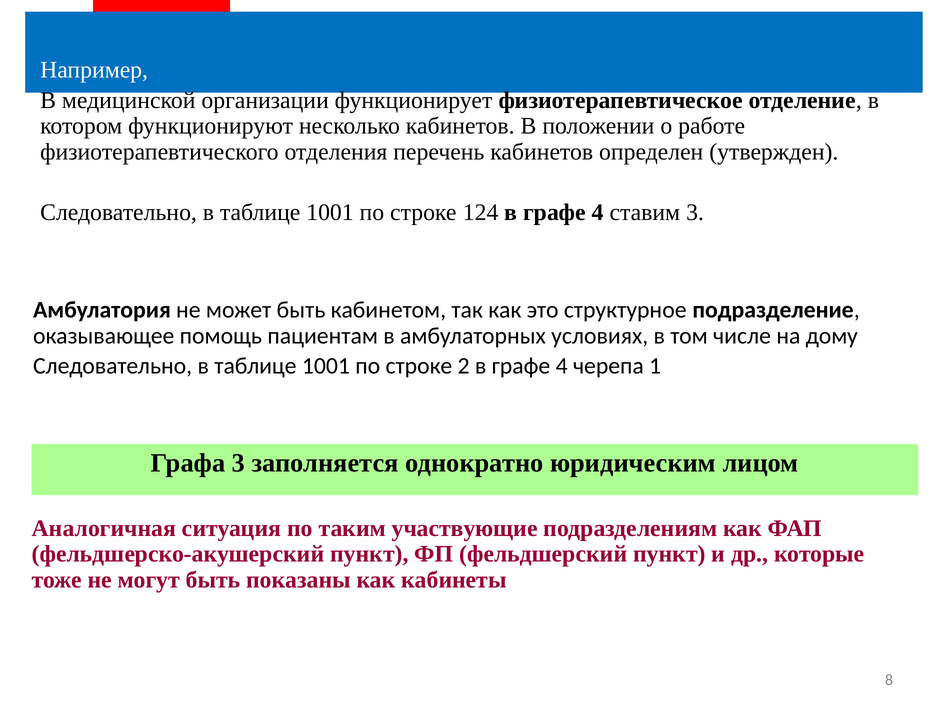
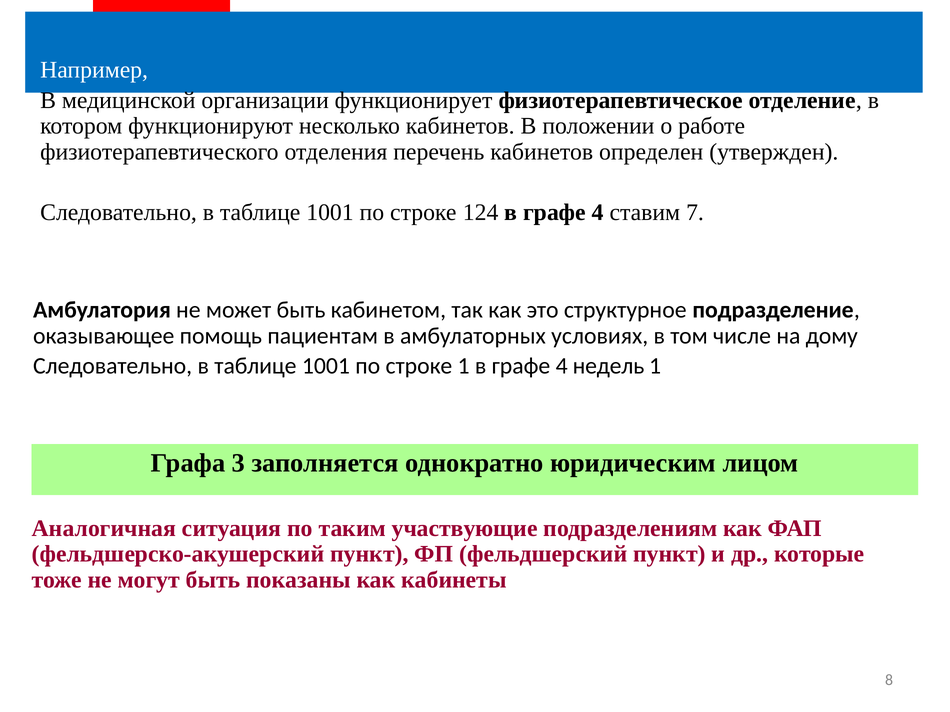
ставим 3: 3 -> 7
строке 2: 2 -> 1
черепа: черепа -> недель
